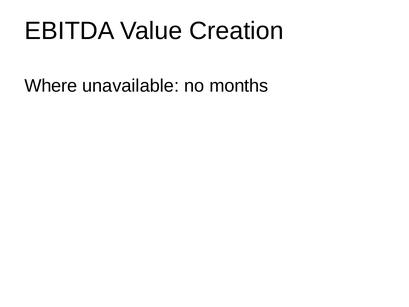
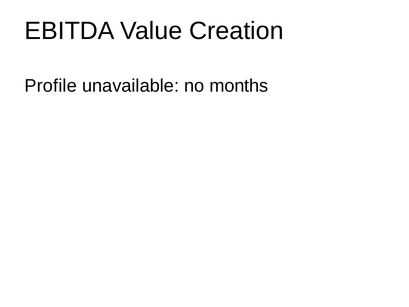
Where: Where -> Profile
